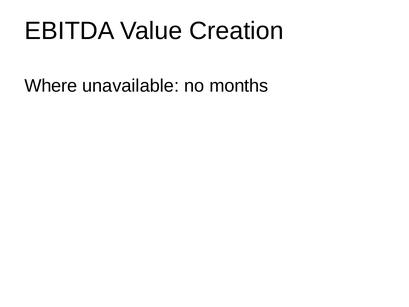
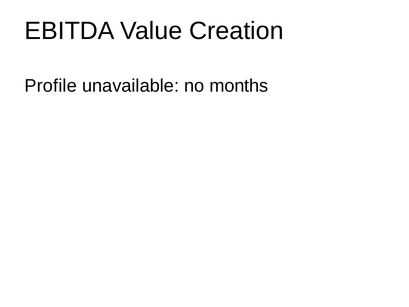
Where: Where -> Profile
